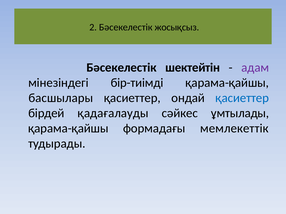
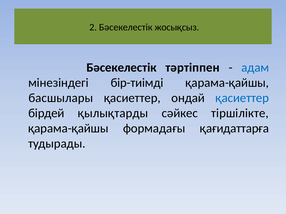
шектейтін: шектейтін -> тәртіппен
адам colour: purple -> blue
қадағалауды: қадағалауды -> қылықтарды
ұмтылады: ұмтылады -> тіршілікте
мемлекеттік: мемлекеттік -> қағидаттарға
